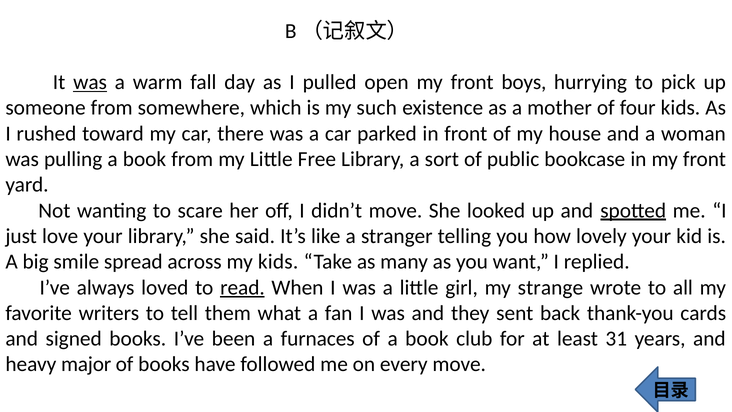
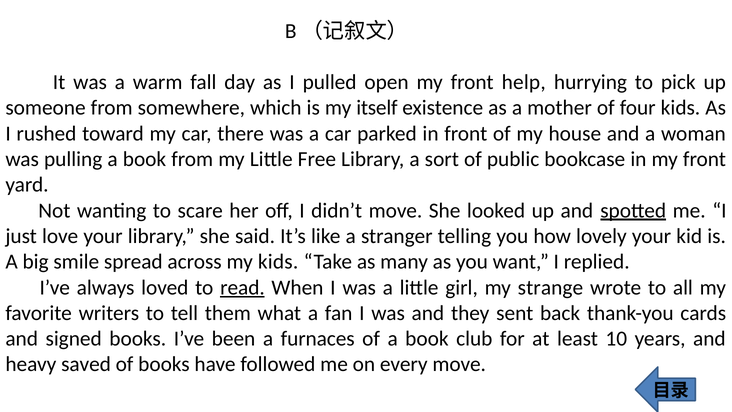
was at (90, 82) underline: present -> none
boys: boys -> help
such: such -> itself
31: 31 -> 10
major: major -> saved
